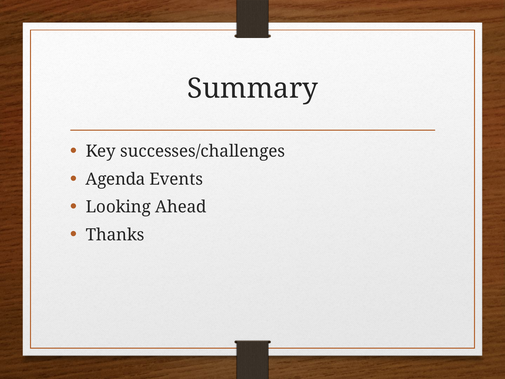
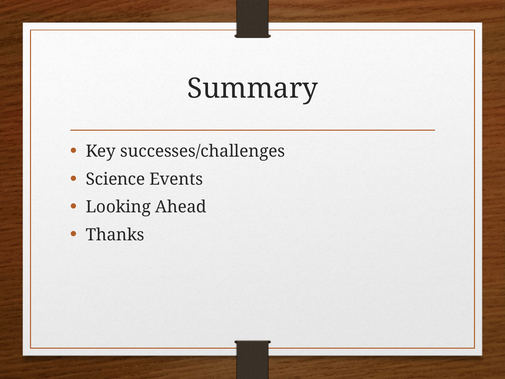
Agenda: Agenda -> Science
